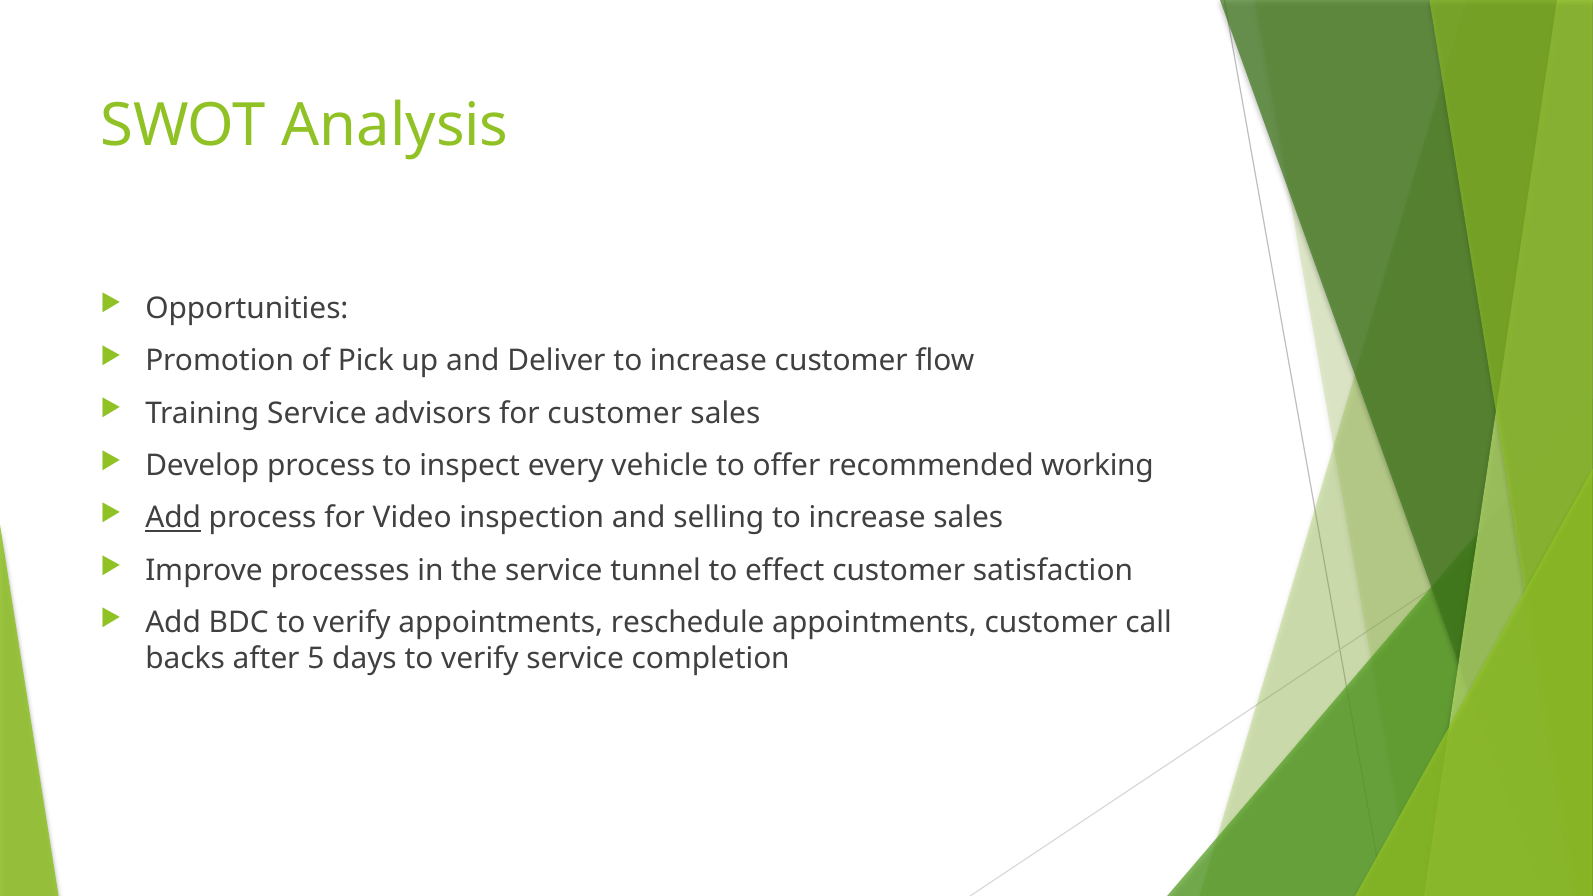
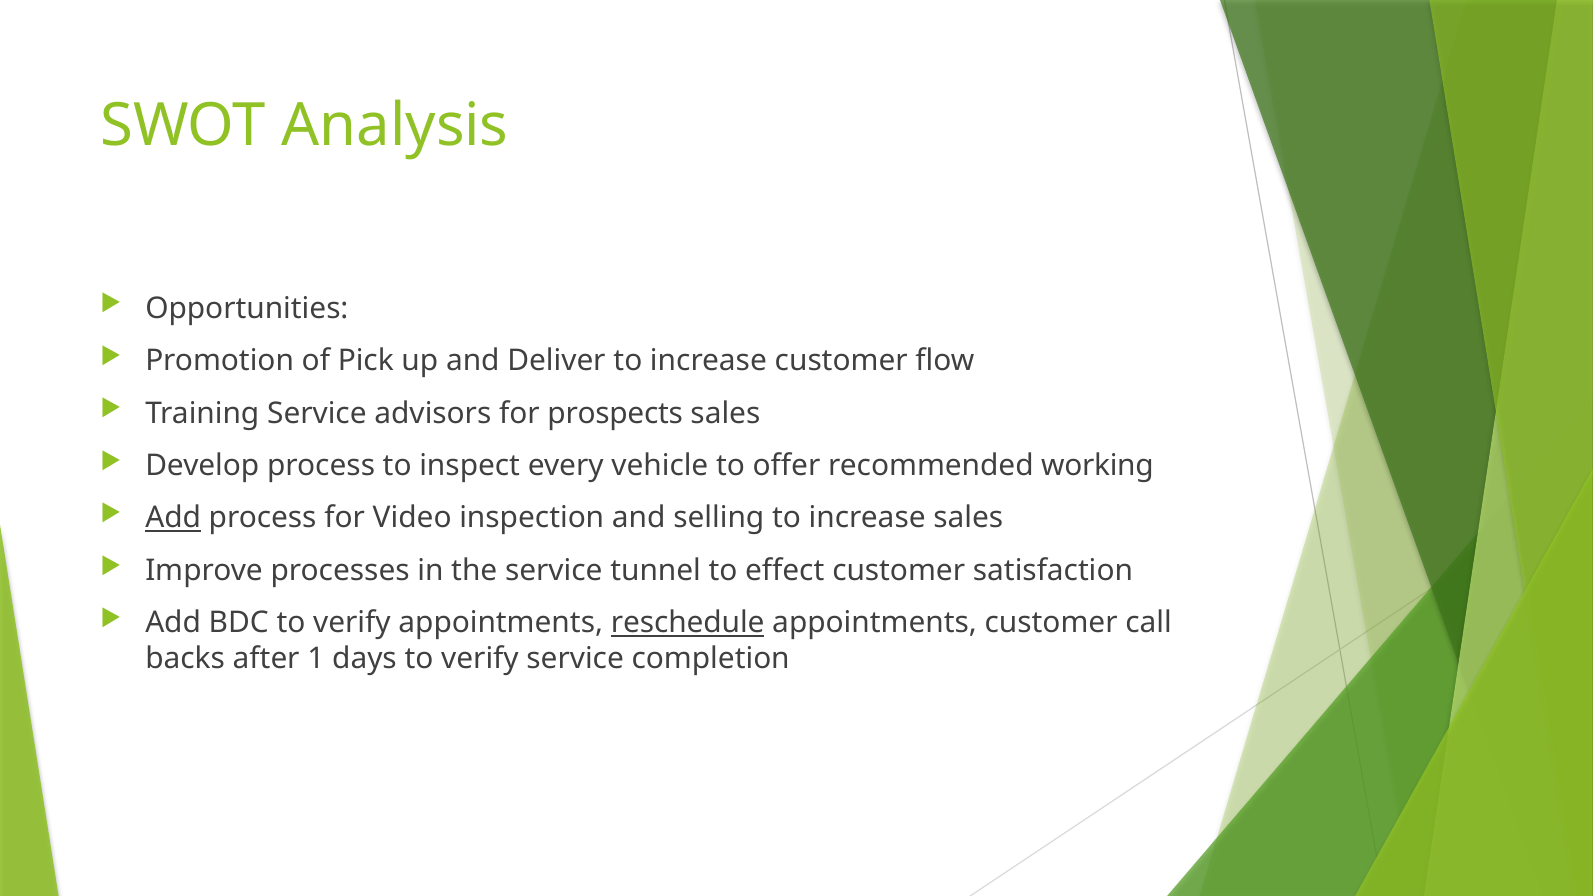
for customer: customer -> prospects
reschedule underline: none -> present
5: 5 -> 1
